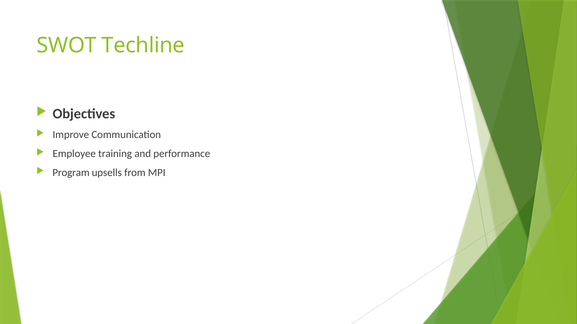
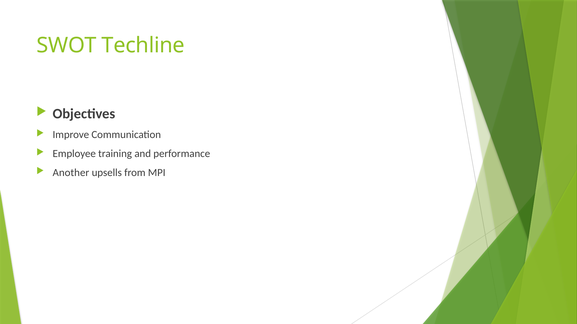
Program: Program -> Another
